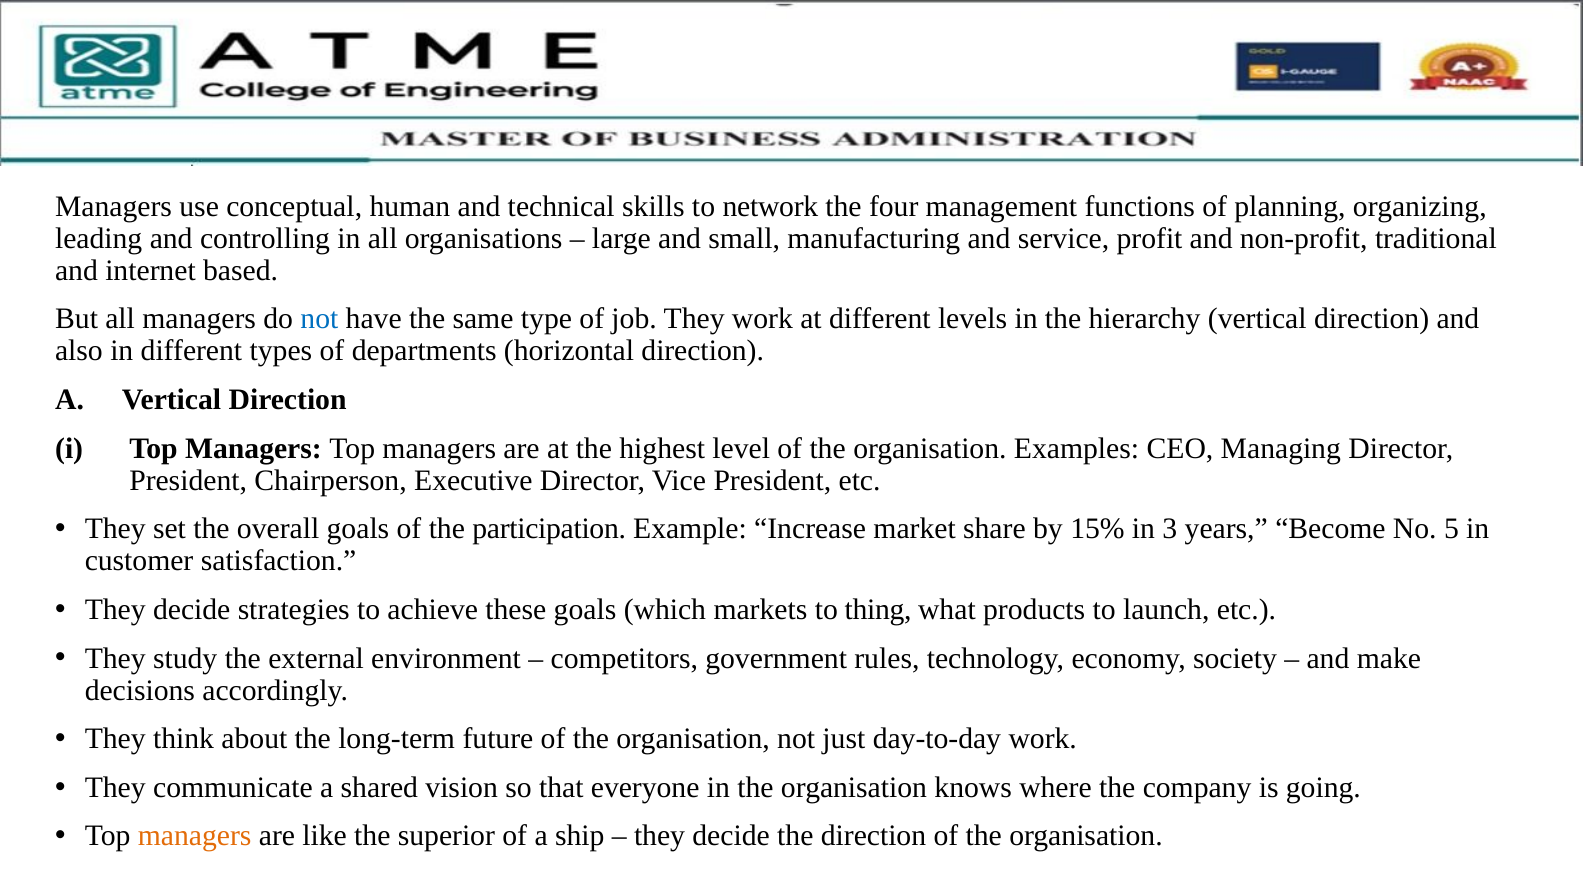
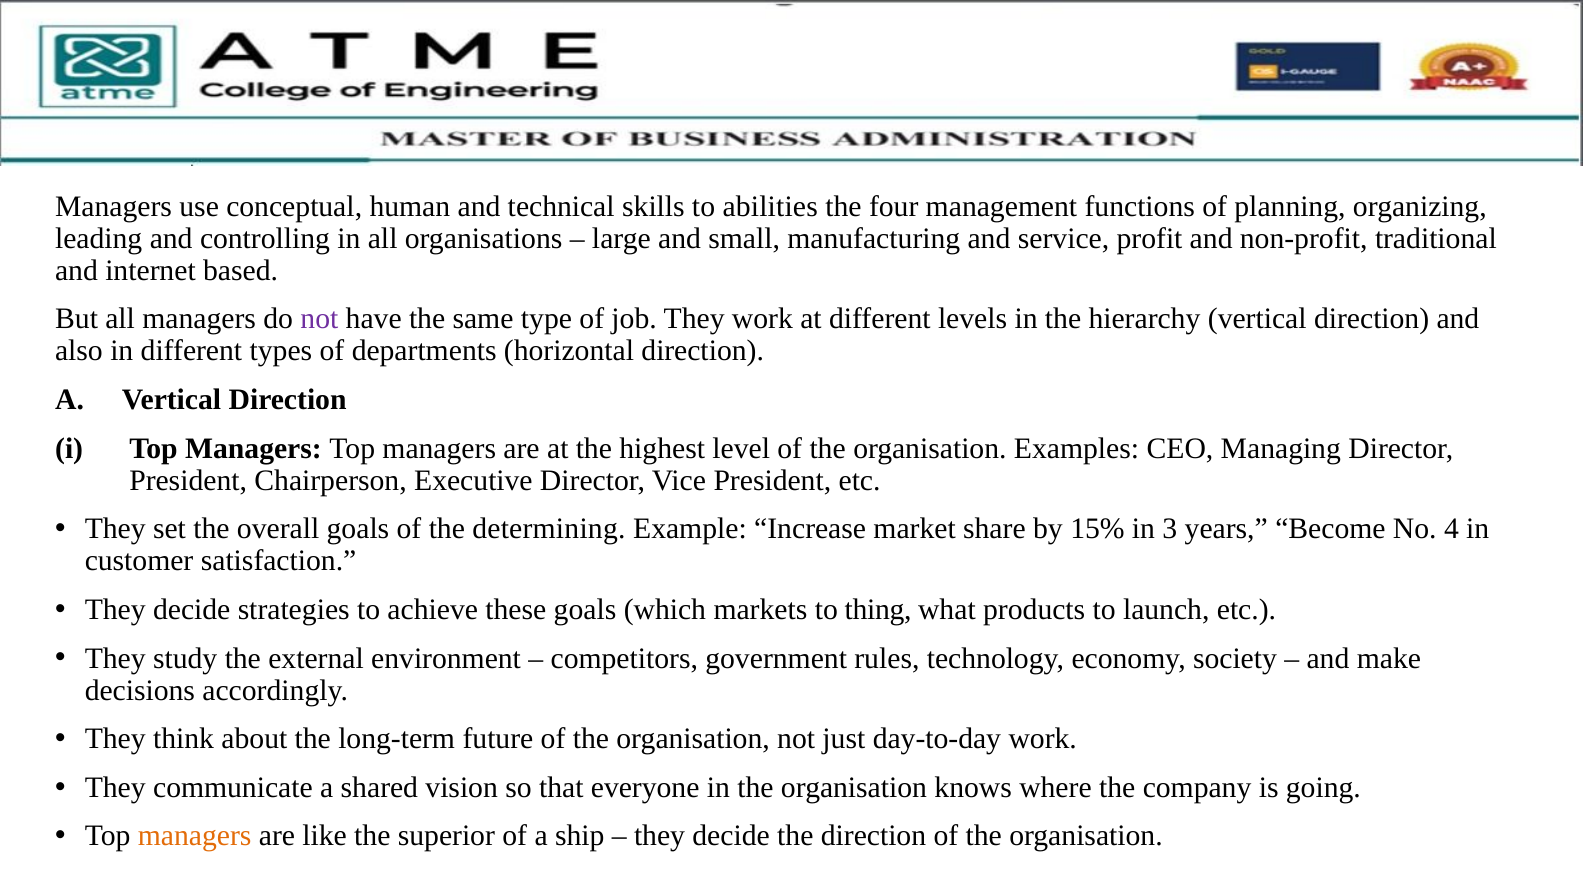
network: network -> abilities
not at (319, 319) colour: blue -> purple
participation: participation -> determining
5: 5 -> 4
